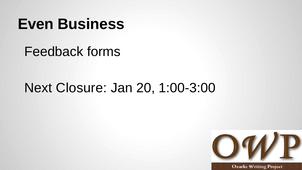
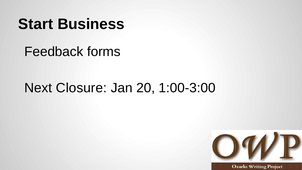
Even: Even -> Start
